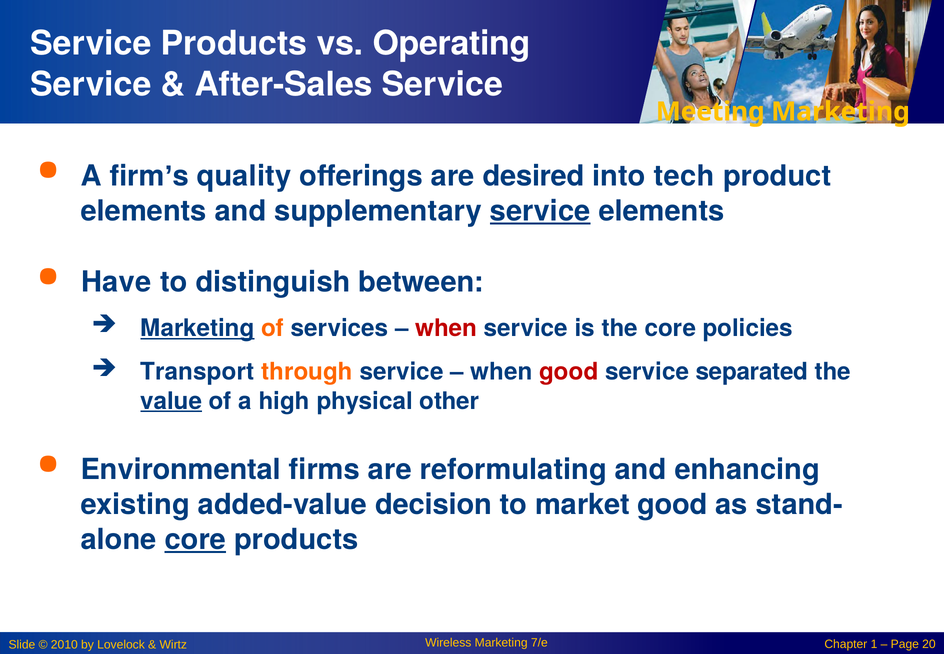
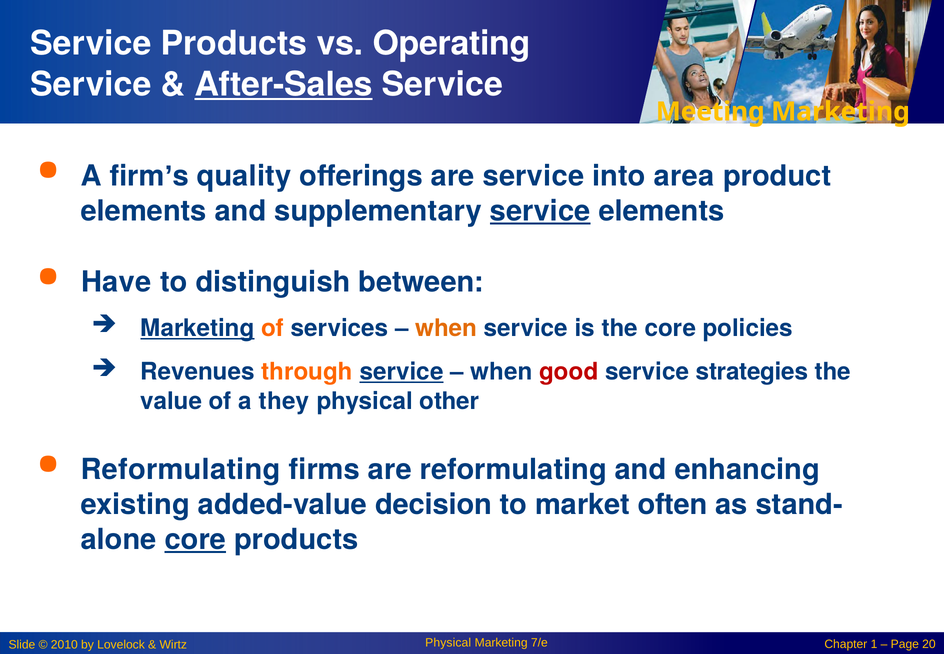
After-Sales underline: none -> present
are desired: desired -> service
tech: tech -> area
when at (446, 328) colour: red -> orange
Transport: Transport -> Revenues
service at (402, 372) underline: none -> present
separated: separated -> strategies
value underline: present -> none
high: high -> they
Environmental at (181, 470): Environmental -> Reformulating
market good: good -> often
Wireless at (448, 643): Wireless -> Physical
